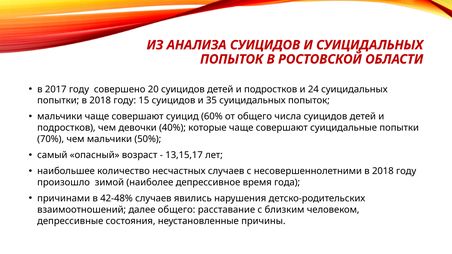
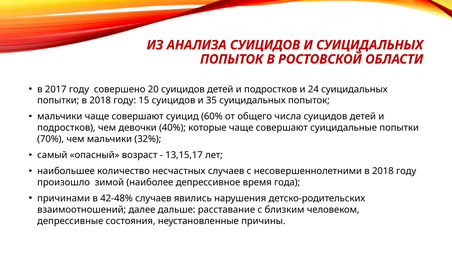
50%: 50% -> 32%
далее общего: общего -> дальше
